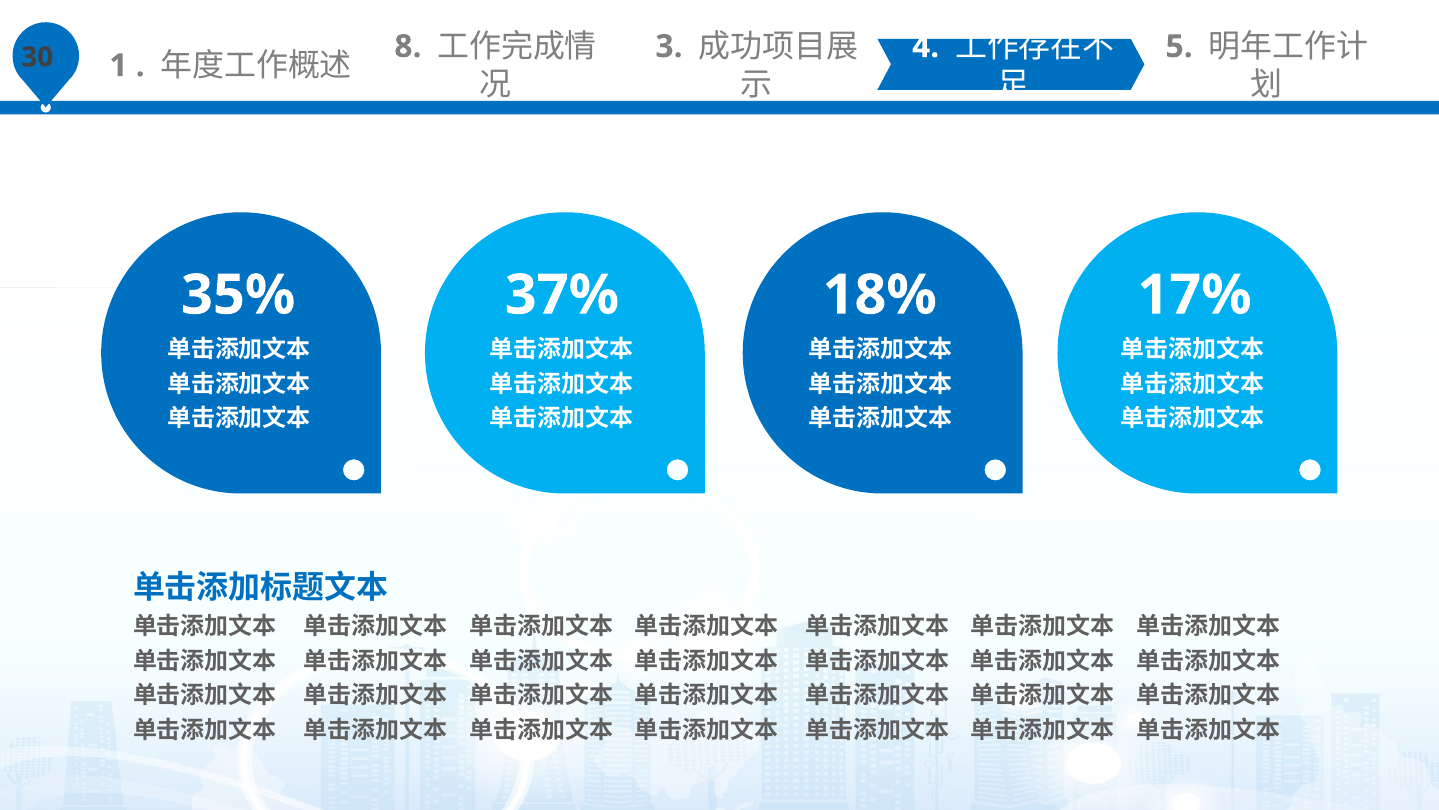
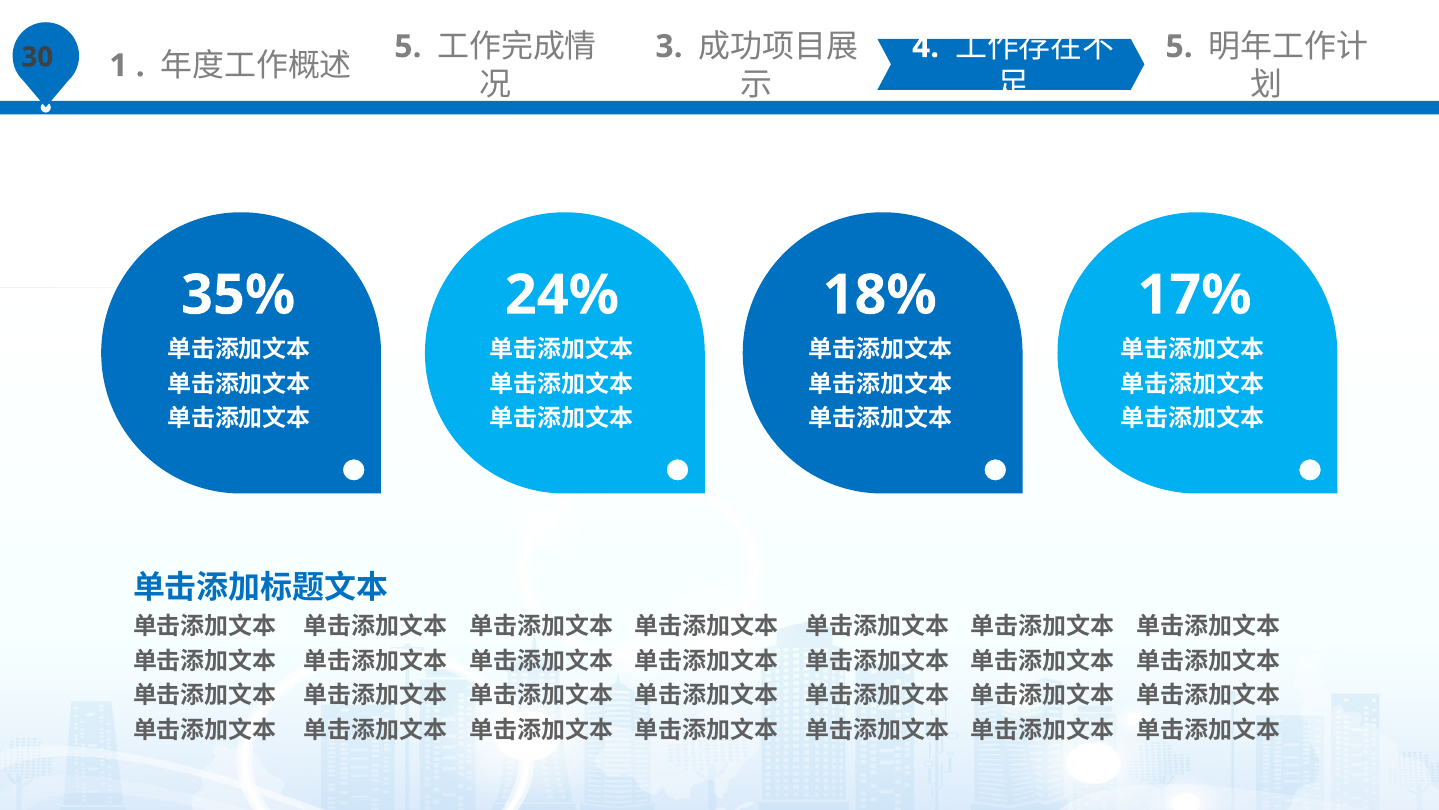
8 at (408, 47): 8 -> 5
37%: 37% -> 24%
